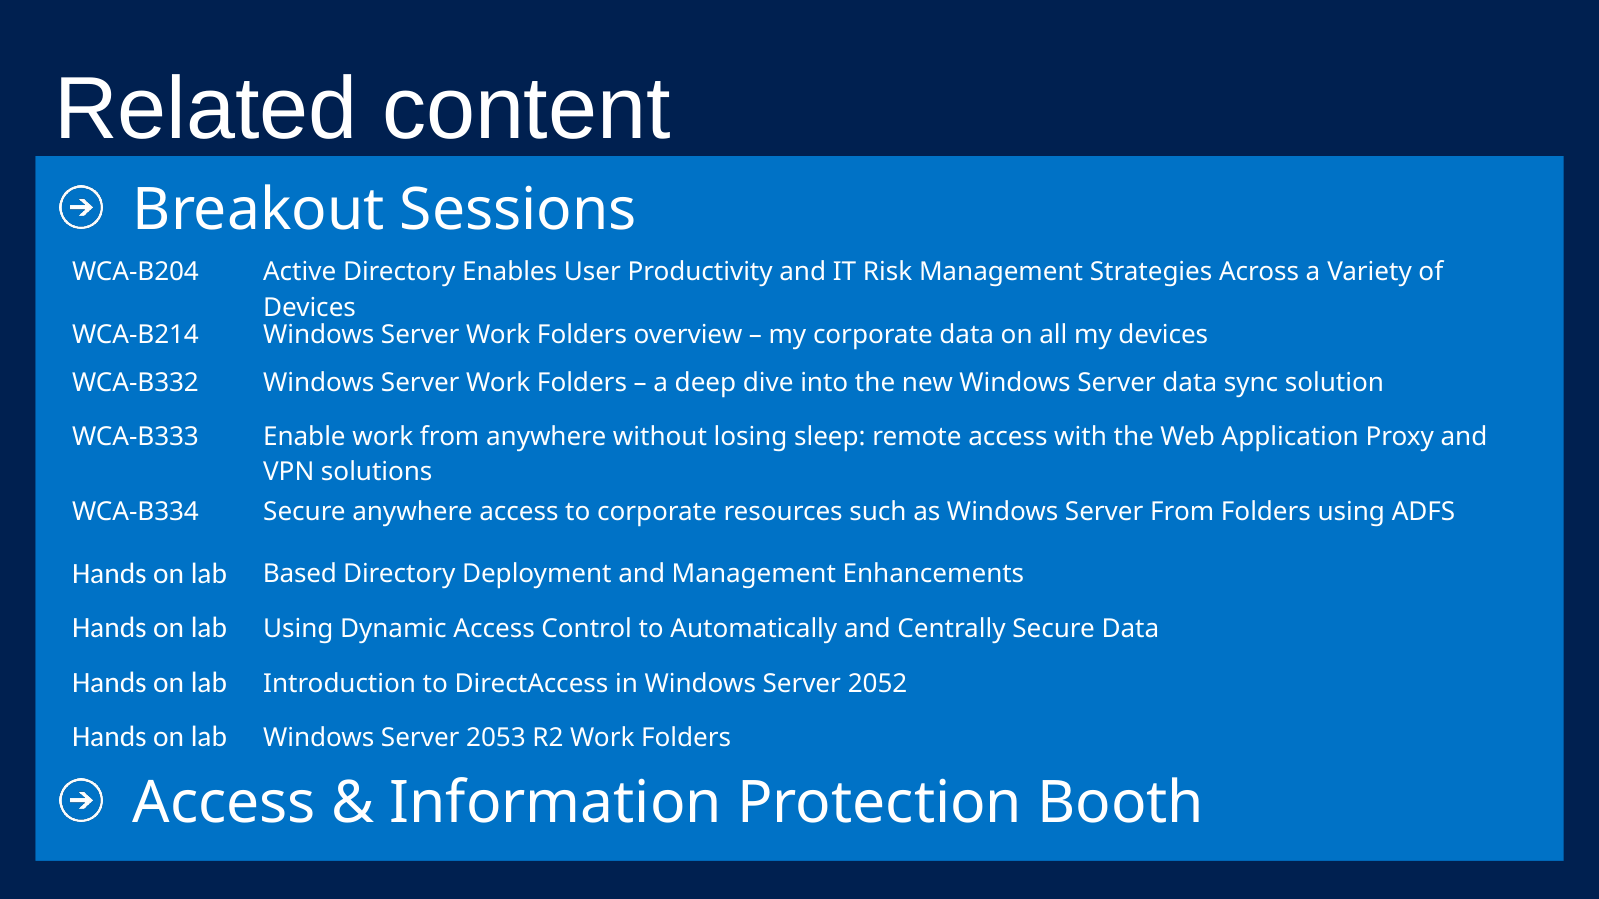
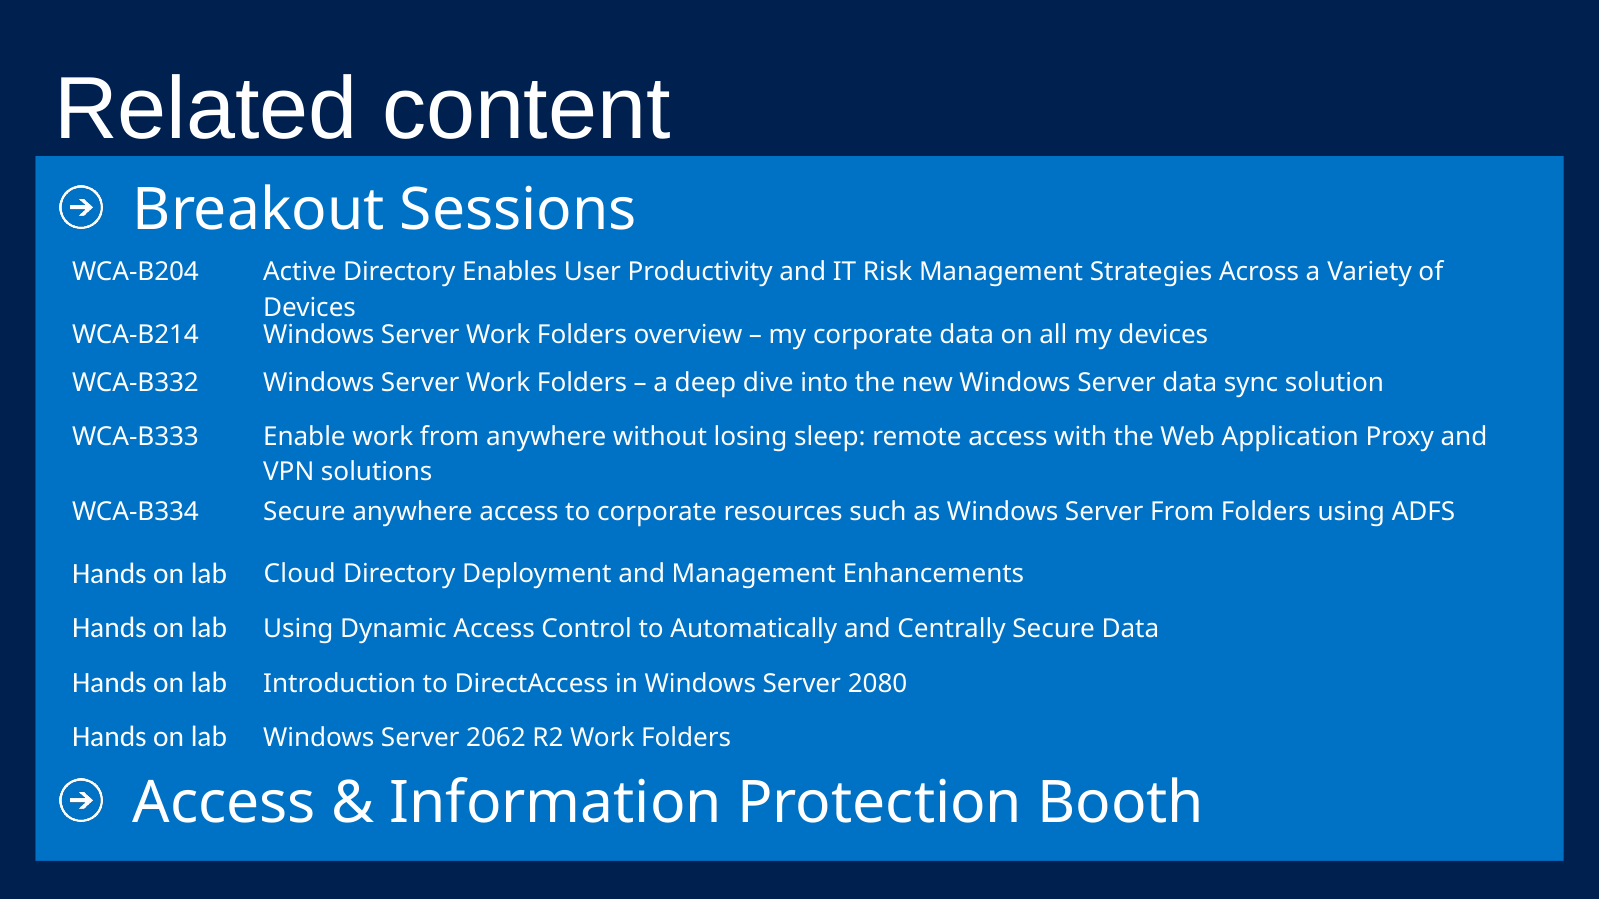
Based: Based -> Cloud
2052: 2052 -> 2080
2053: 2053 -> 2062
